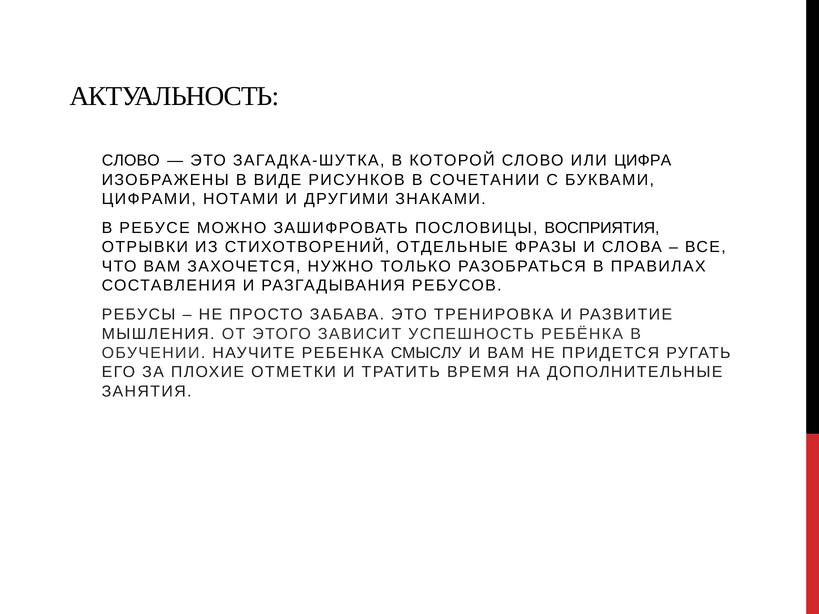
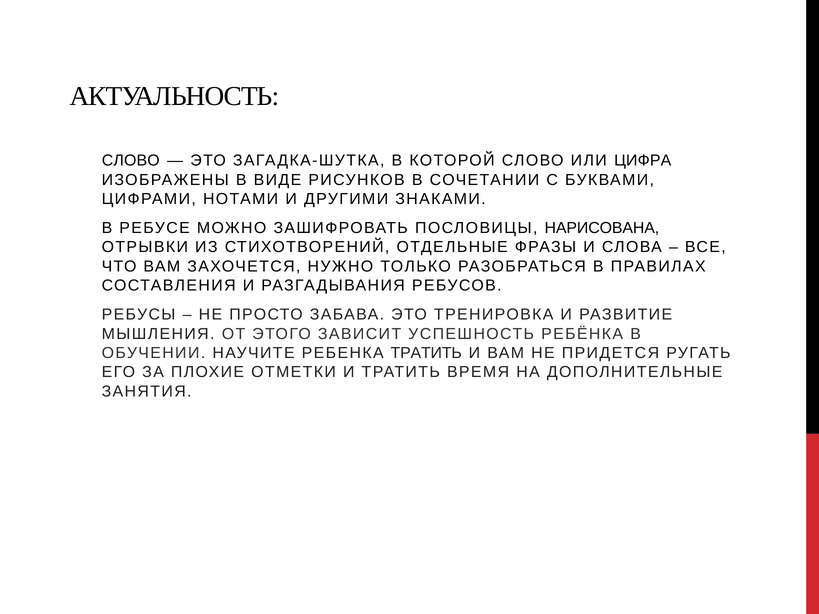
ВОСПРИЯТИЯ: ВОСПРИЯТИЯ -> НАРИСОВАНА
РЕБЕНКА СМЫСЛУ: СМЫСЛУ -> ТРАТИТЬ
